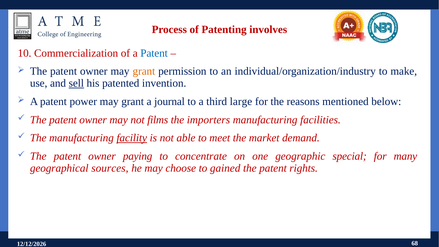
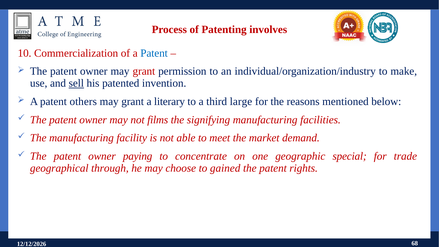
grant at (144, 71) colour: orange -> red
power: power -> others
journal: journal -> literary
importers: importers -> signifying
facility underline: present -> none
many: many -> trade
sources: sources -> through
